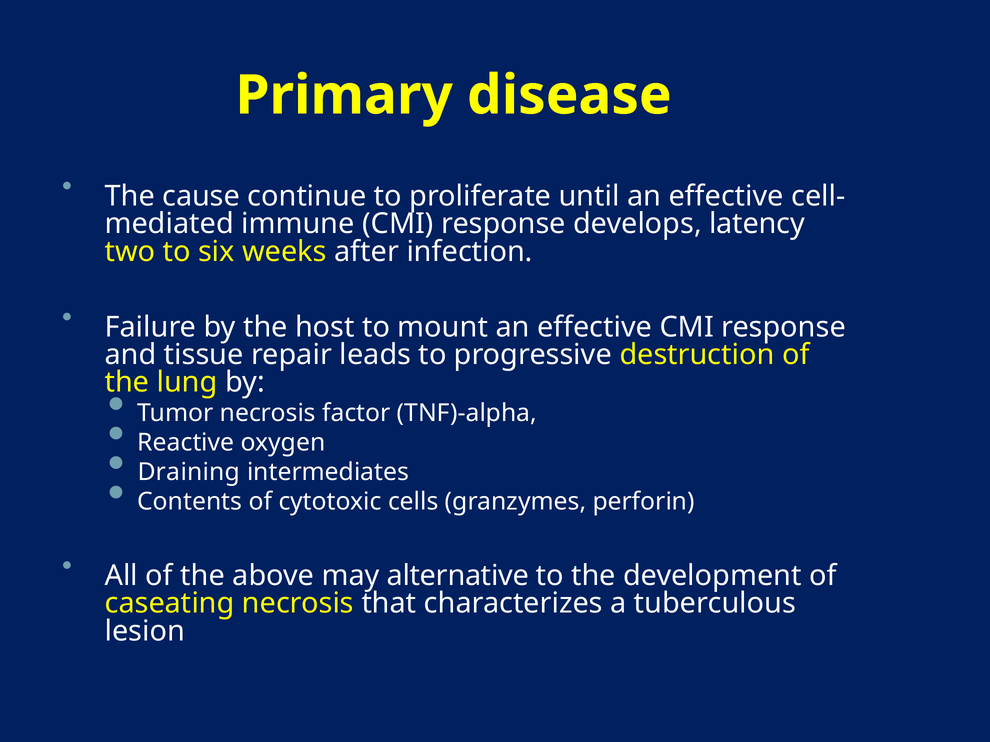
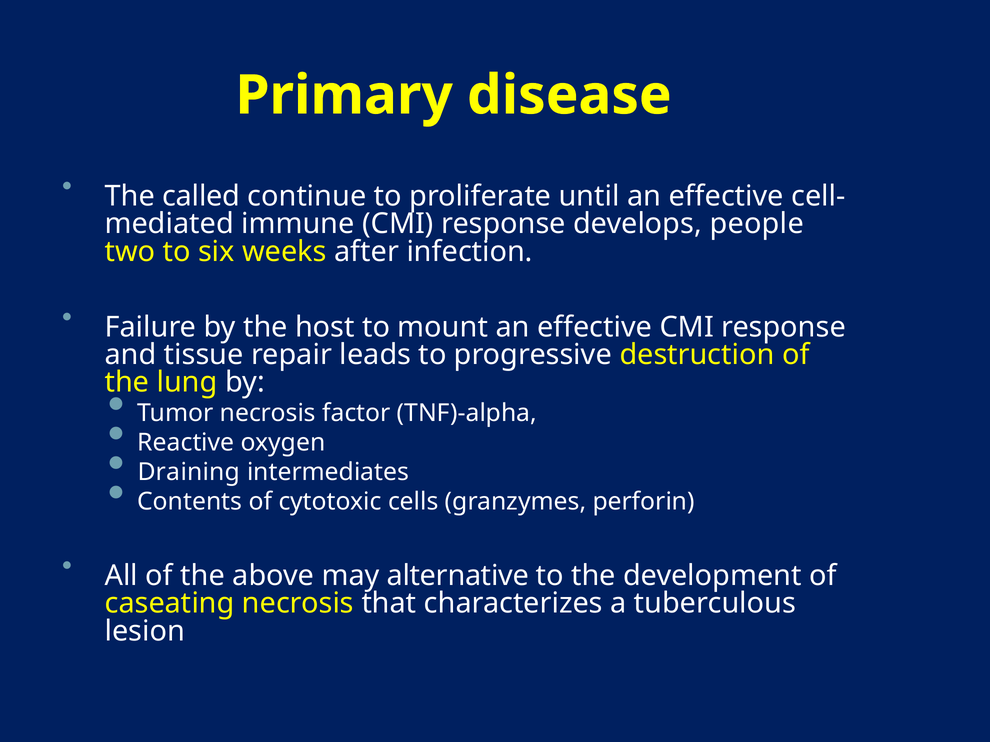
cause: cause -> called
latency: latency -> people
